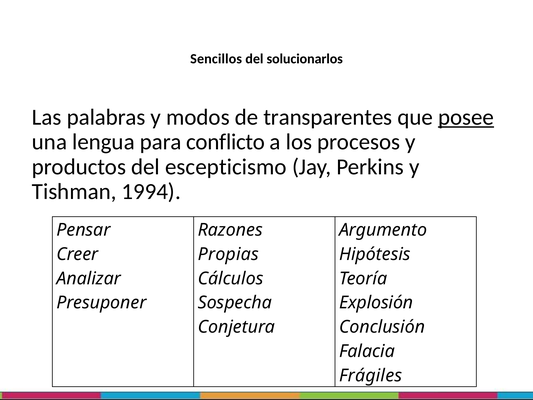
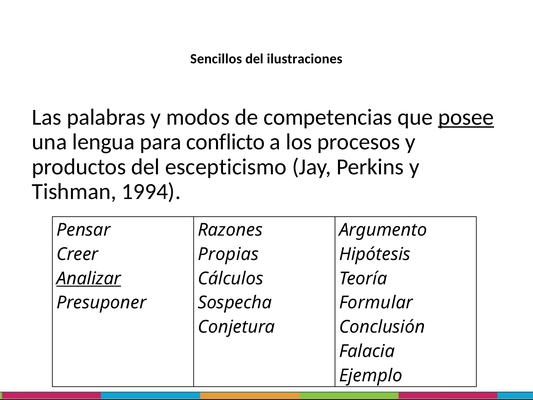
solucionarlos: solucionarlos -> ilustraciones
transparentes: transparentes -> competencias
Analizar underline: none -> present
Explosión: Explosión -> Formular
Frágiles: Frágiles -> Ejemplo
